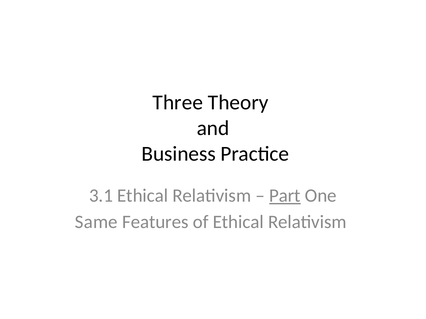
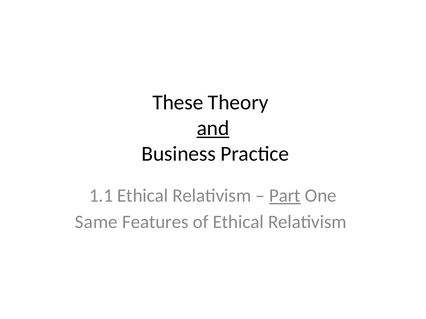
Three: Three -> These
and underline: none -> present
3.1: 3.1 -> 1.1
